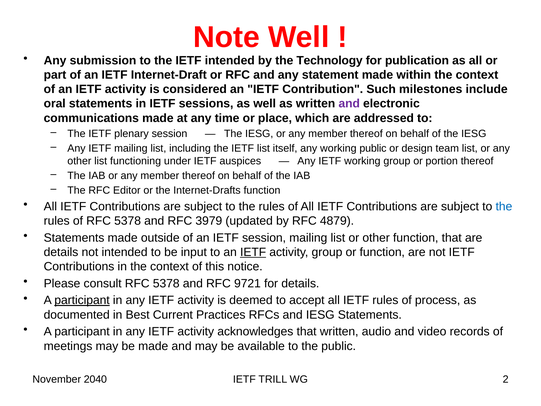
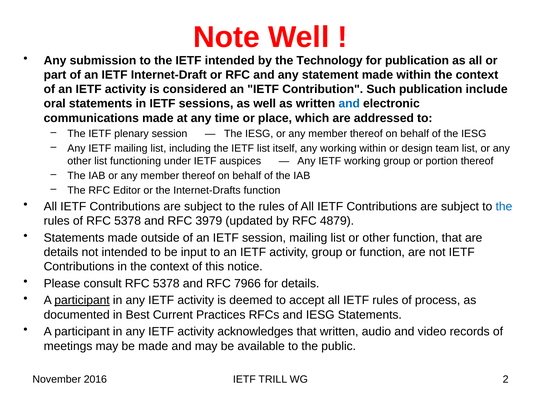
Such milestones: milestones -> publication
and at (349, 104) colour: purple -> blue
working public: public -> within
IETF at (253, 252) underline: present -> none
9721: 9721 -> 7966
2040: 2040 -> 2016
